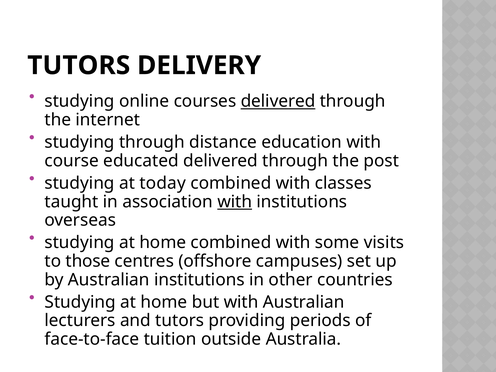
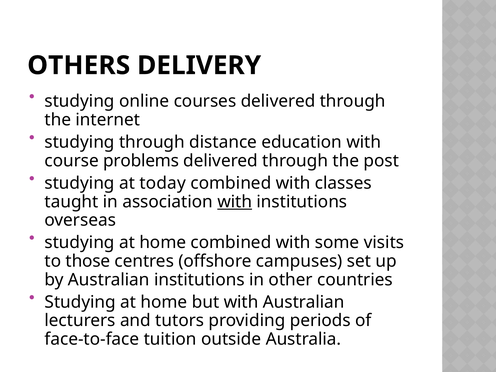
TUTORS at (79, 65): TUTORS -> OTHERS
delivered at (278, 101) underline: present -> none
educated: educated -> problems
